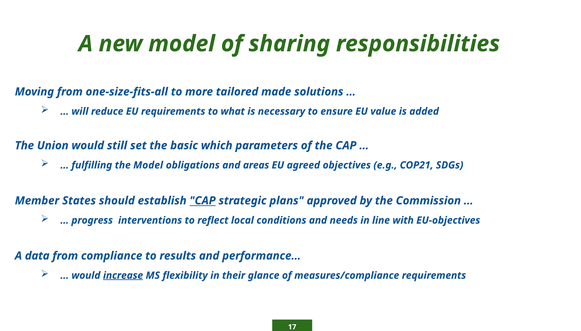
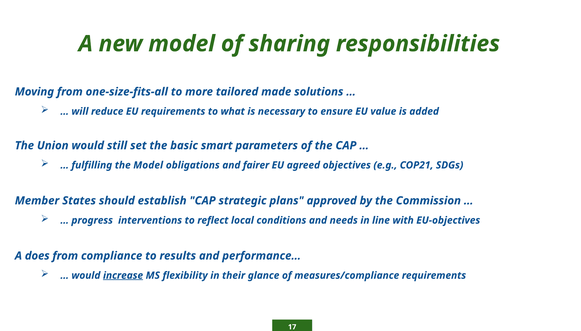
which: which -> smart
areas: areas -> fairer
CAP at (203, 200) underline: present -> none
data: data -> does
